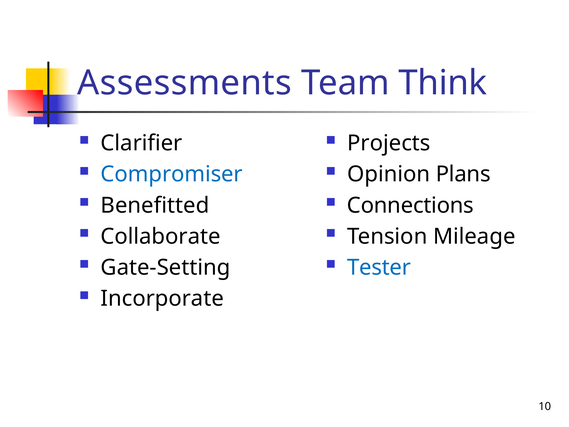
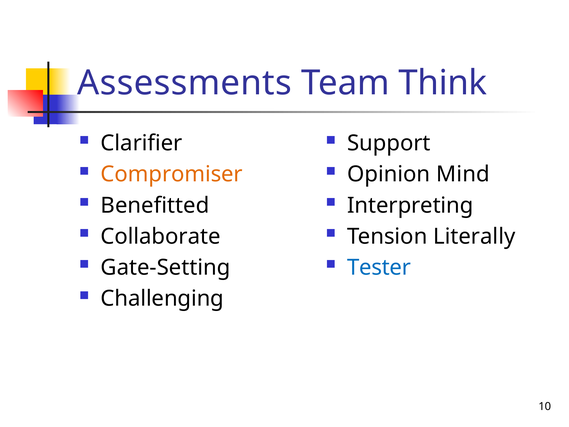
Projects: Projects -> Support
Compromiser colour: blue -> orange
Plans: Plans -> Mind
Connections: Connections -> Interpreting
Mileage: Mileage -> Literally
Incorporate: Incorporate -> Challenging
